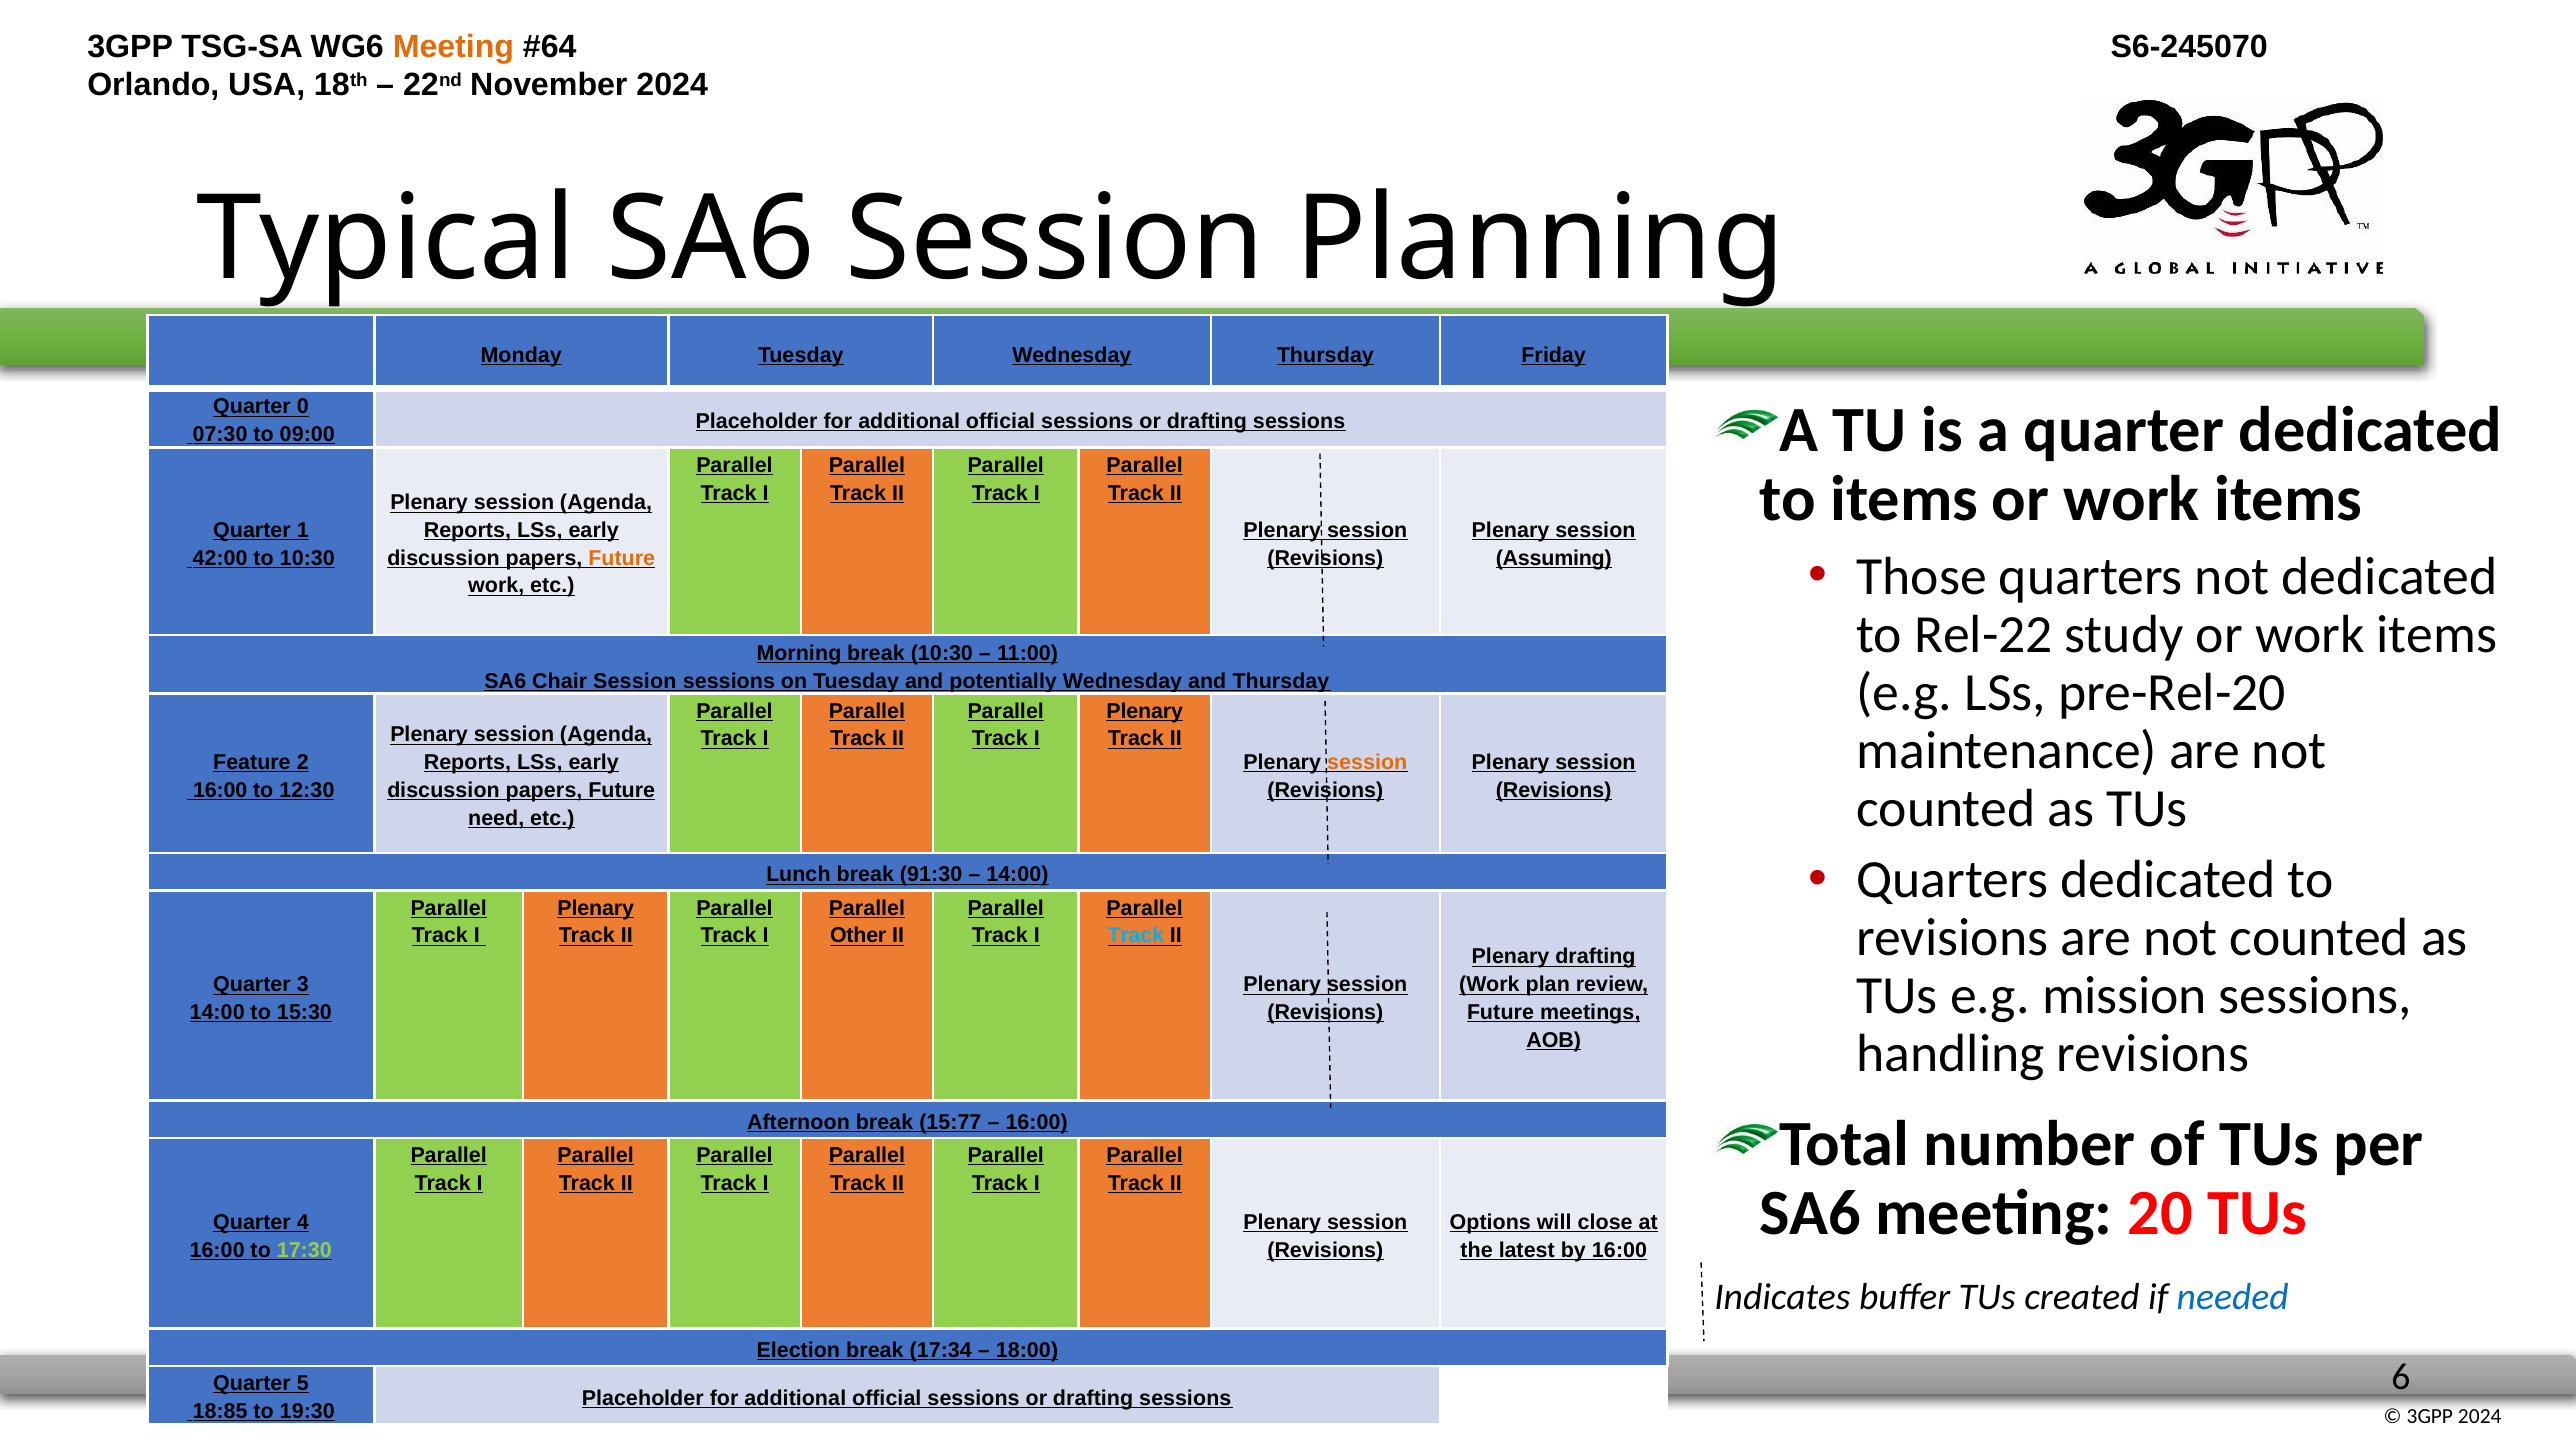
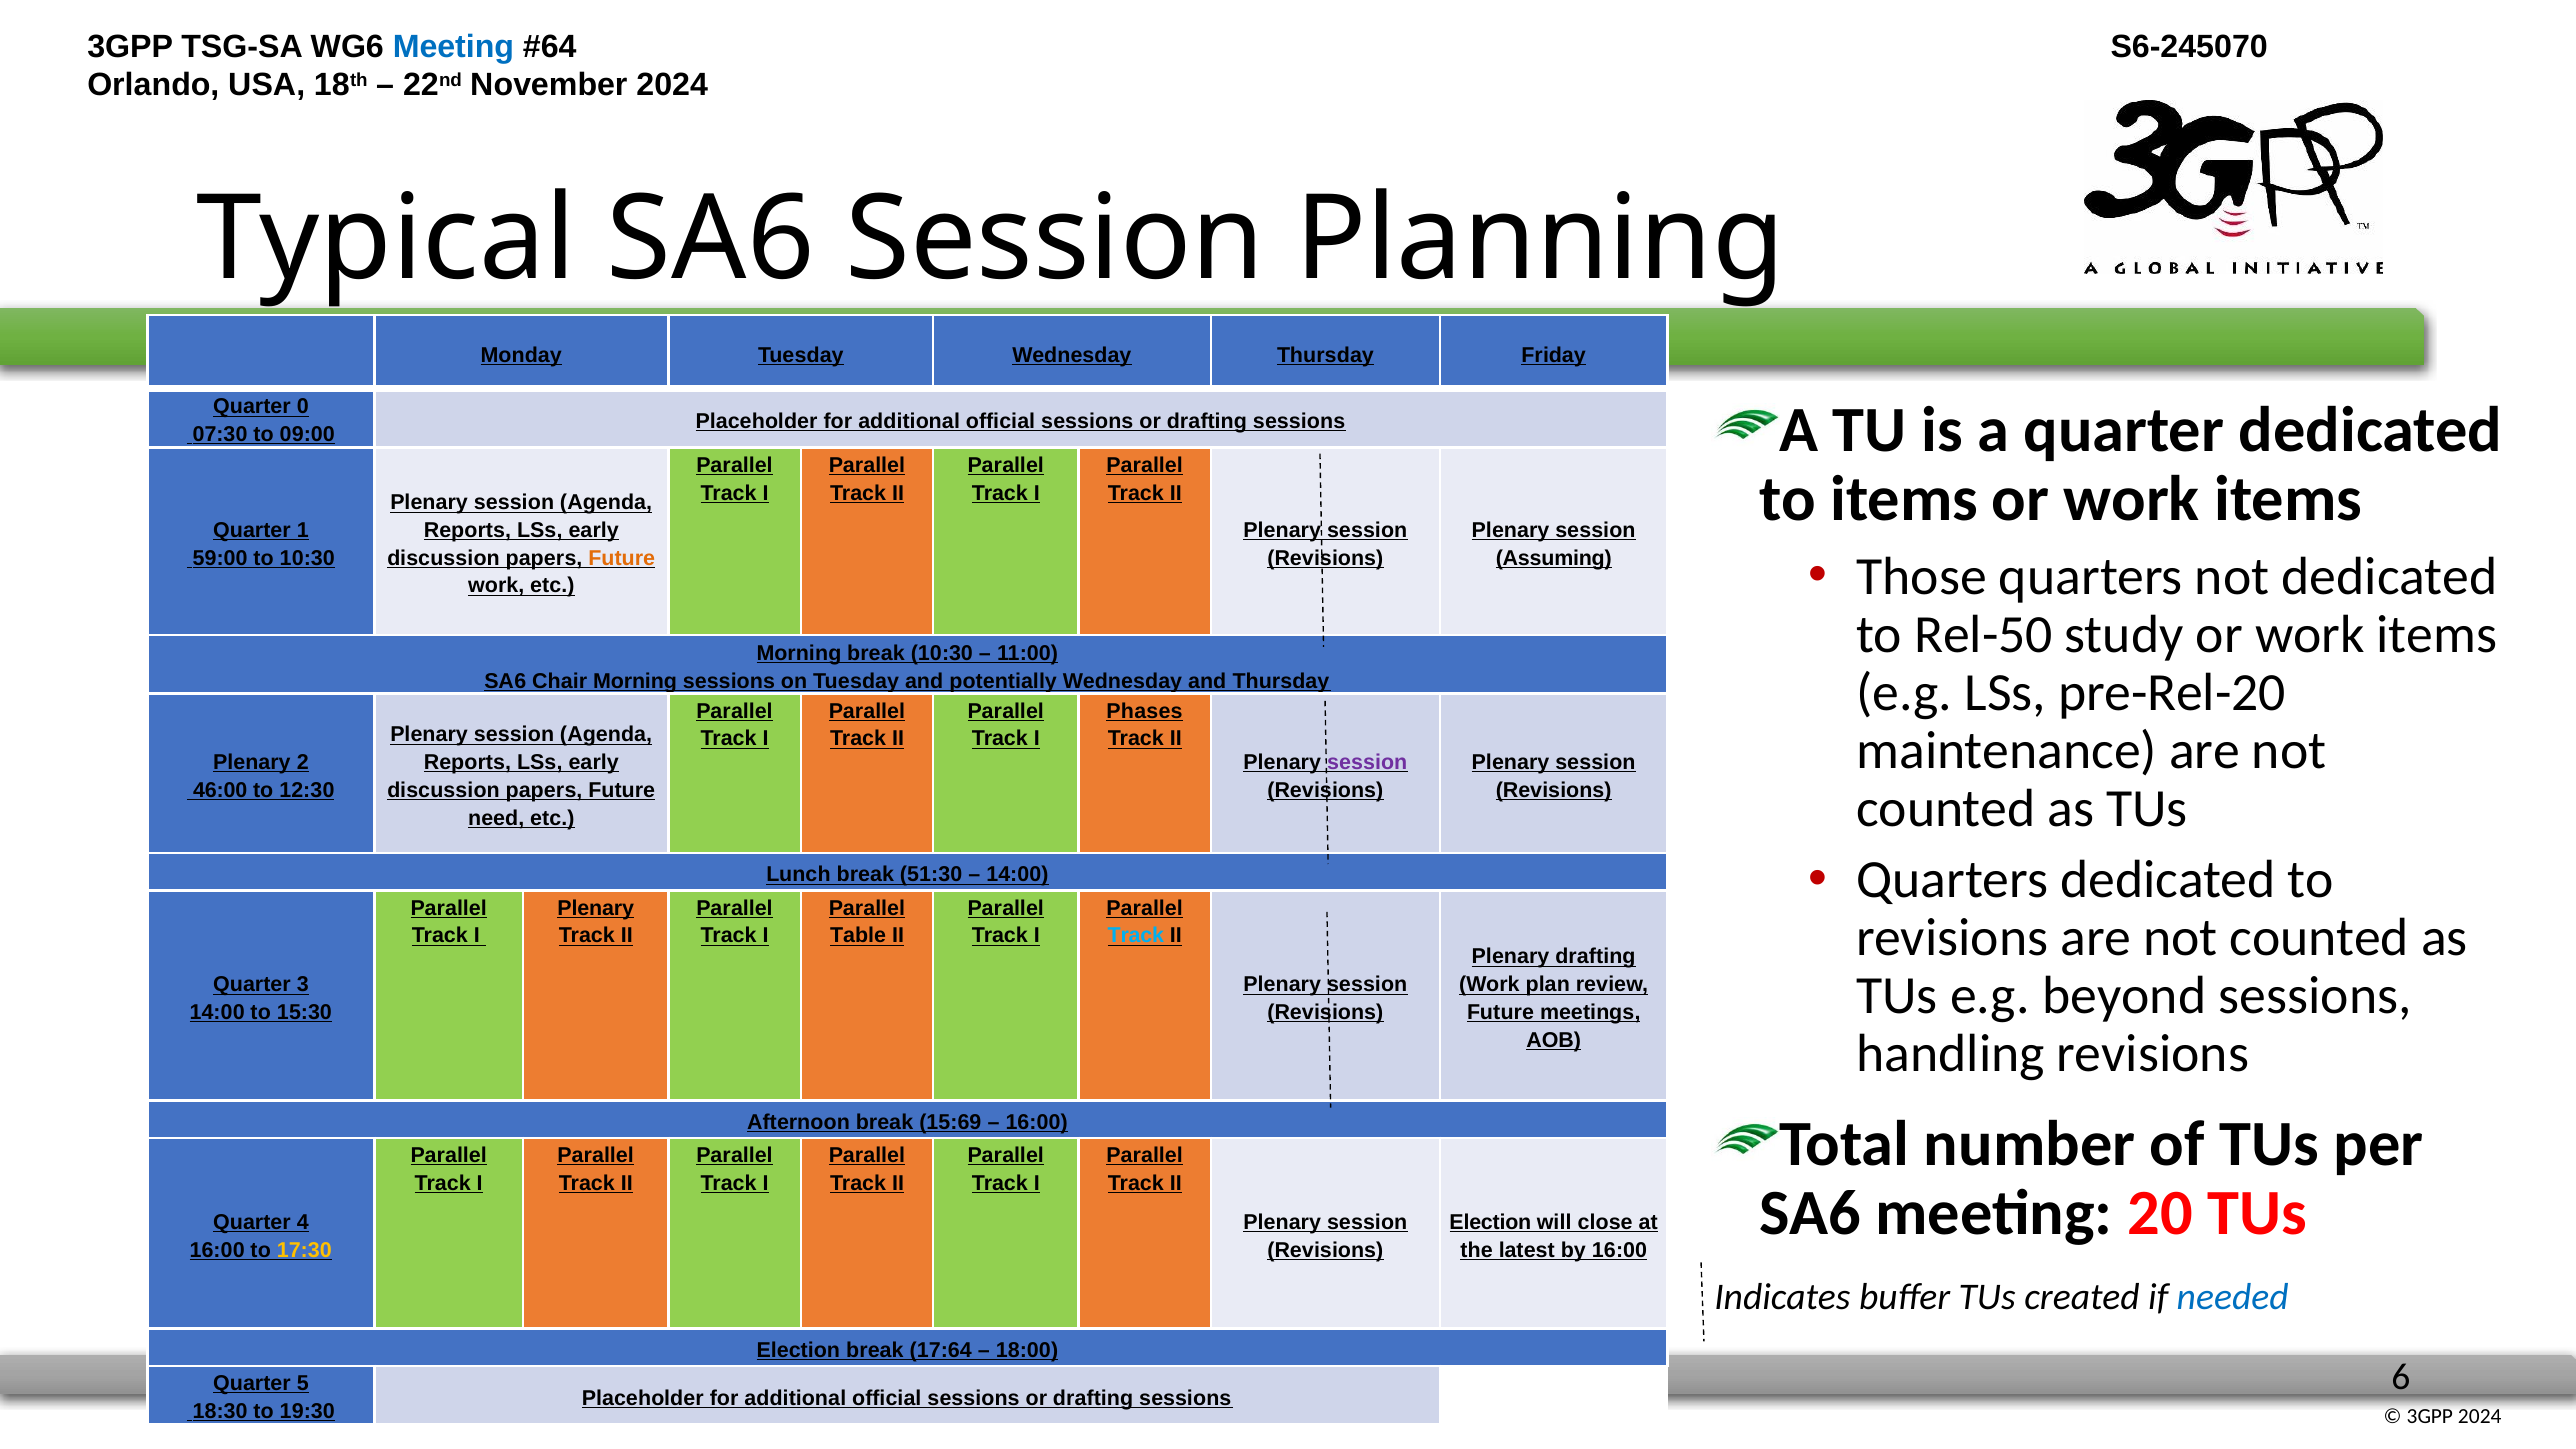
Meeting at (453, 46) colour: orange -> blue
42:00: 42:00 -> 59:00
Rel-22: Rel-22 -> Rel-50
Chair Session: Session -> Morning
Plenary at (1145, 711): Plenary -> Phases
Feature at (252, 762): Feature -> Plenary
session at (1367, 762) colour: orange -> purple
16:00 at (220, 790): 16:00 -> 46:00
91:30: 91:30 -> 51:30
Other: Other -> Table
mission: mission -> beyond
15:77: 15:77 -> 15:69
Options at (1490, 1222): Options -> Election
17:30 colour: light green -> yellow
17:34: 17:34 -> 17:64
18:85: 18:85 -> 18:30
